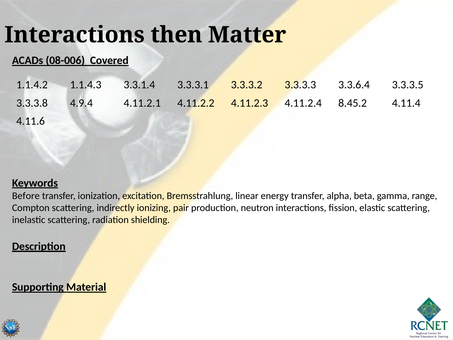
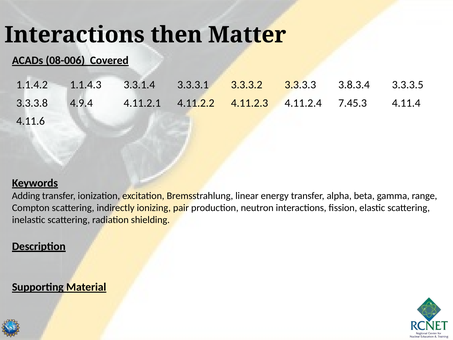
3.3.6.4: 3.3.6.4 -> 3.8.3.4
8.45.2: 8.45.2 -> 7.45.3
Before: Before -> Adding
